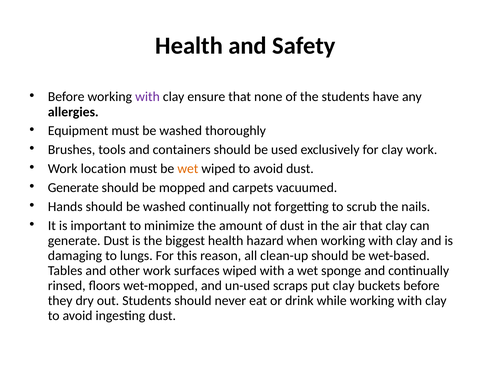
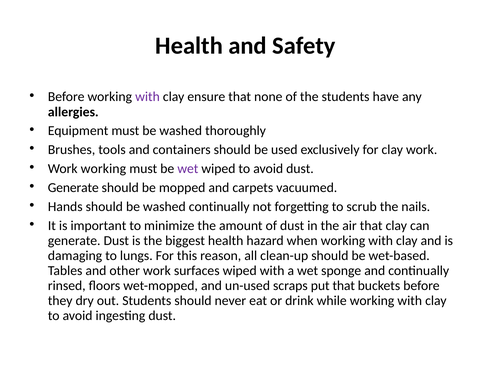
Work location: location -> working
wet at (188, 169) colour: orange -> purple
put clay: clay -> that
